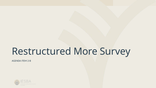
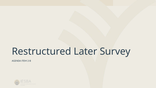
More: More -> Later
